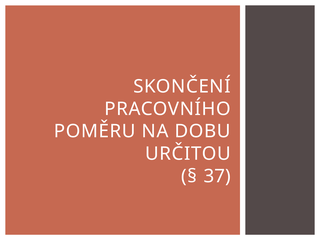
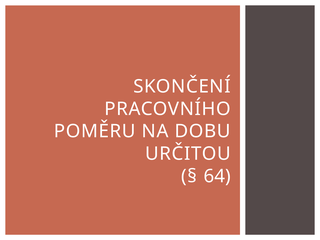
37: 37 -> 64
